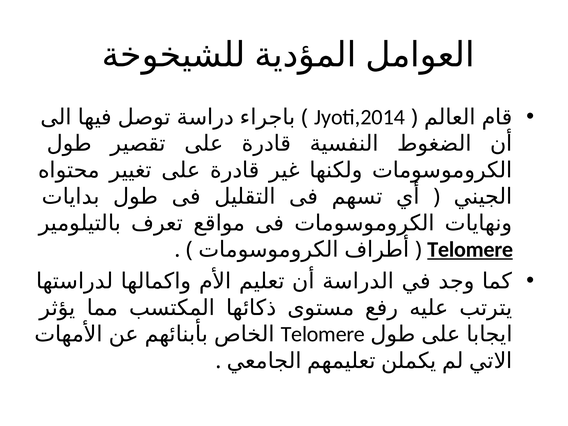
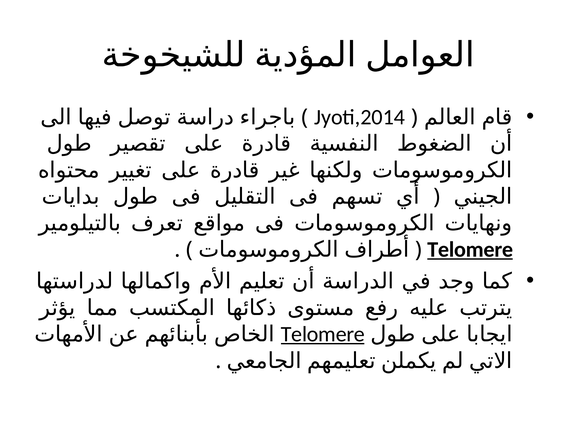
Telomere at (323, 334) underline: none -> present
